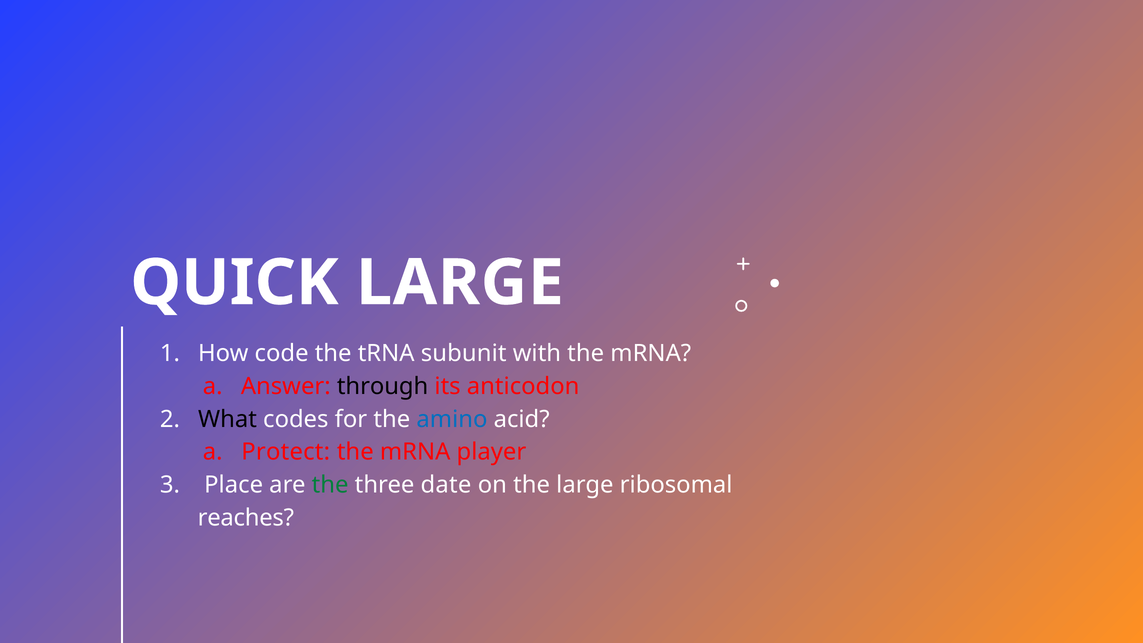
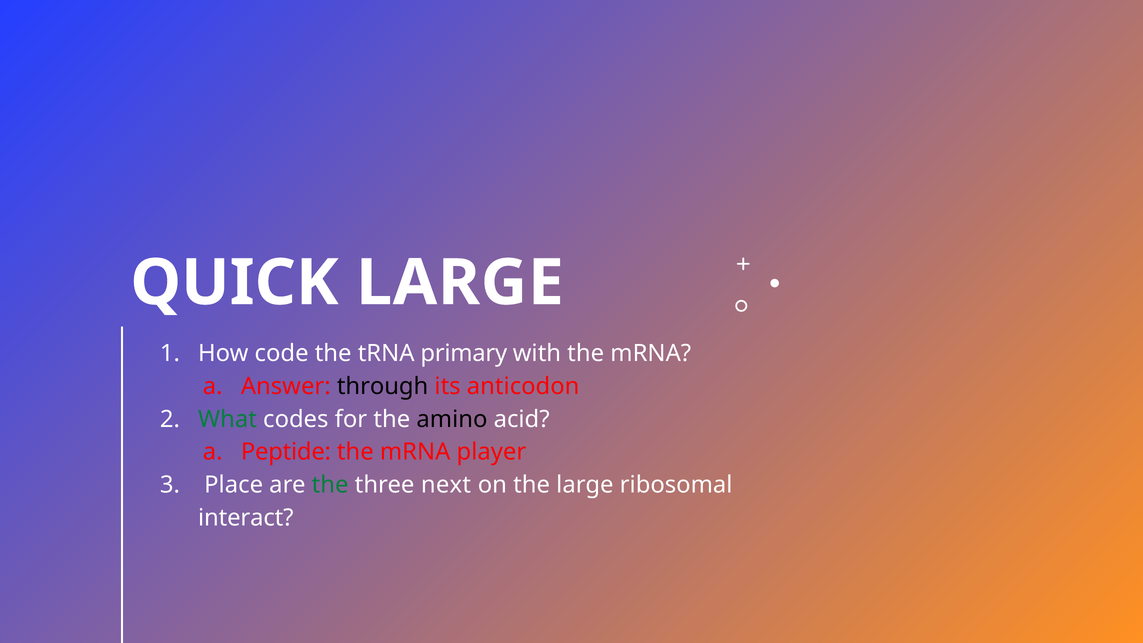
subunit: subunit -> primary
What colour: black -> green
amino colour: blue -> black
Protect: Protect -> Peptide
date: date -> next
reaches: reaches -> interact
